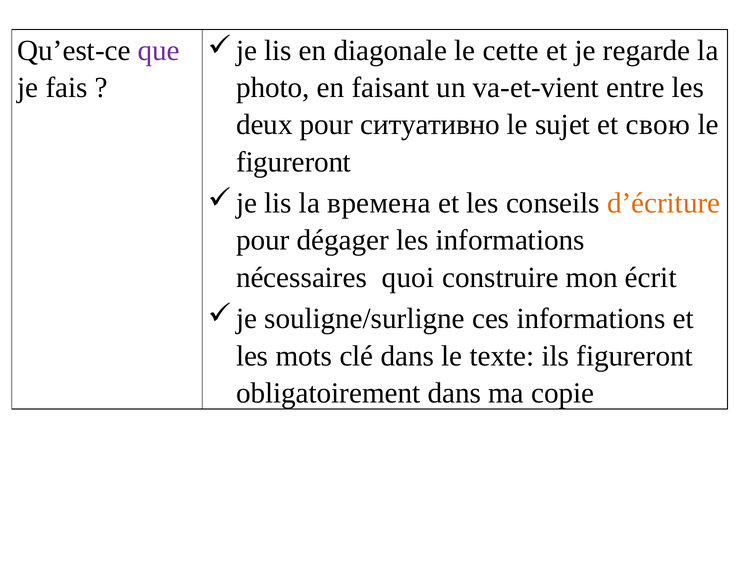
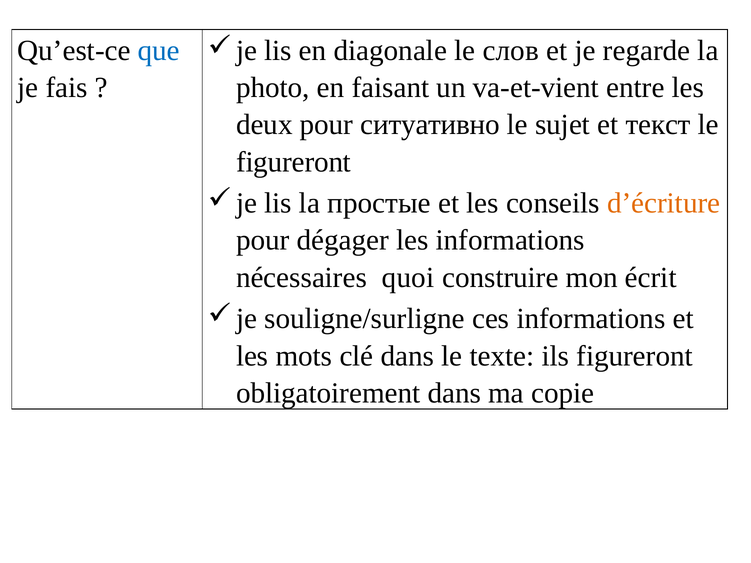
cette: cette -> слов
que colour: purple -> blue
свою: свою -> текст
времена: времена -> простые
